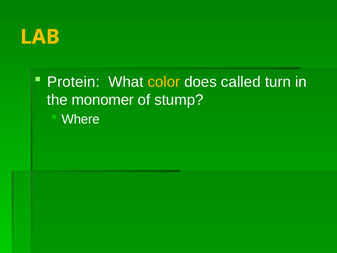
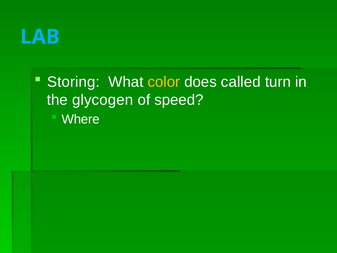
LAB colour: yellow -> light blue
Protein: Protein -> Storing
monomer: monomer -> glycogen
stump: stump -> speed
